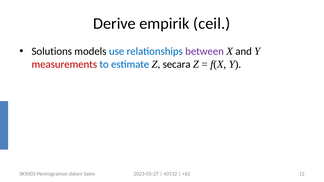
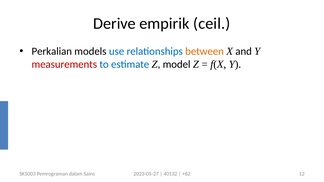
Solutions: Solutions -> Perkalian
between colour: purple -> orange
secara: secara -> model
